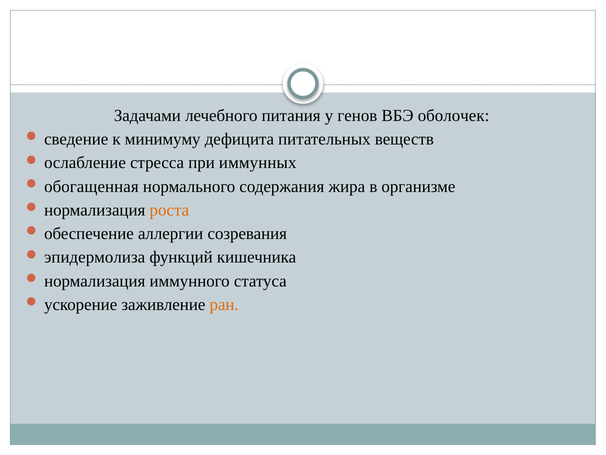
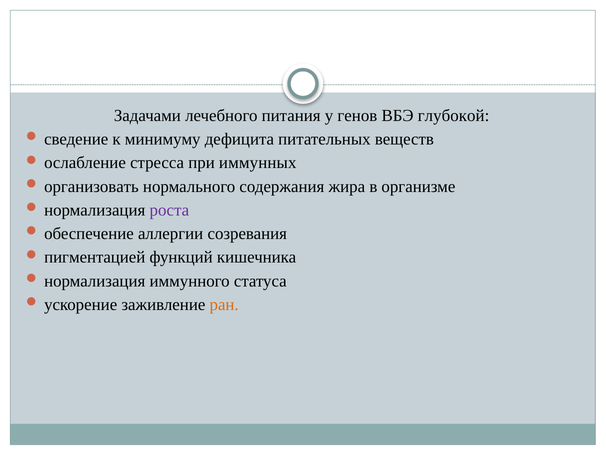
оболочек: оболочек -> глубокой
обогащенная: обогащенная -> организовать
роста colour: orange -> purple
эпидермолиза: эпидермолиза -> пигментацией
